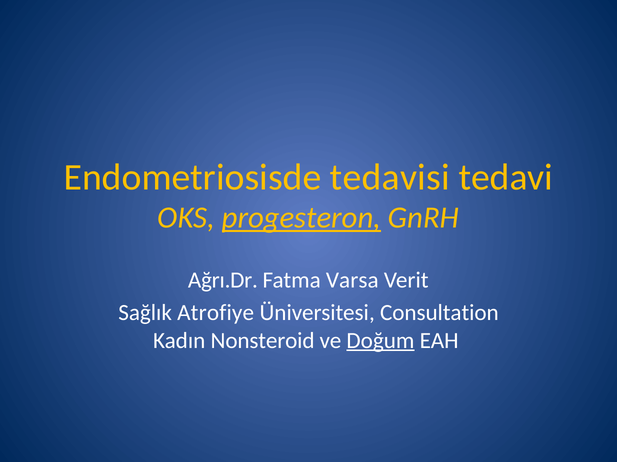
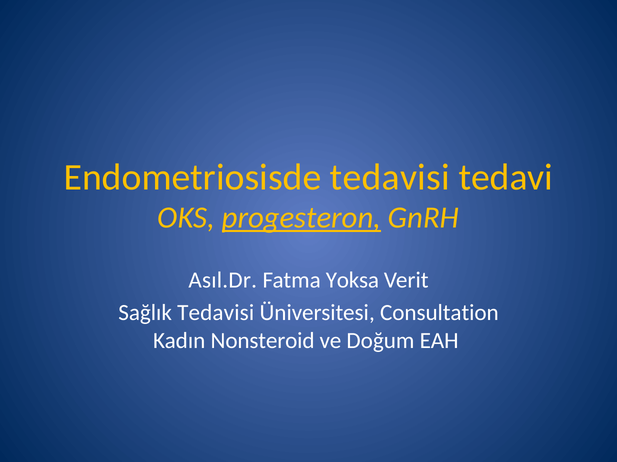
Ağrı.Dr: Ağrı.Dr -> Asıl.Dr
Varsa: Varsa -> Yoksa
Sağlık Atrofiye: Atrofiye -> Tedavisi
Doğum underline: present -> none
